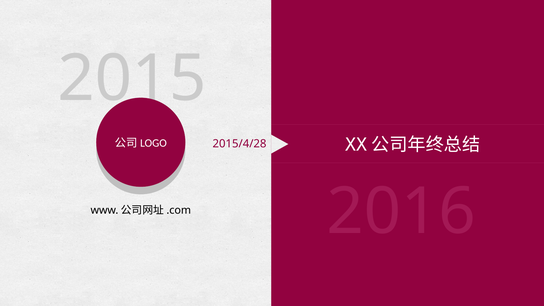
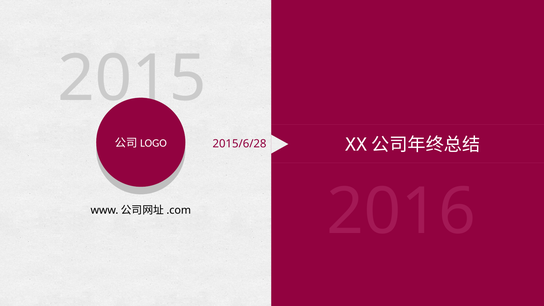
2015/4/28: 2015/4/28 -> 2015/6/28
